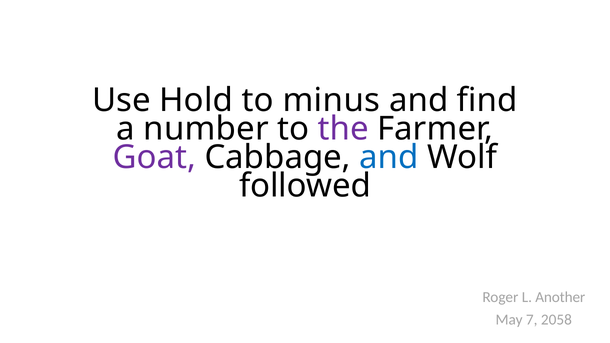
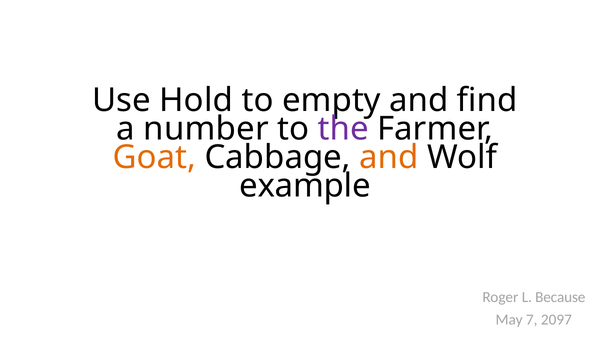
minus: minus -> empty
Goat colour: purple -> orange
and at (389, 157) colour: blue -> orange
followed: followed -> example
Another: Another -> Because
2058: 2058 -> 2097
